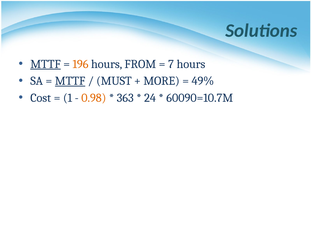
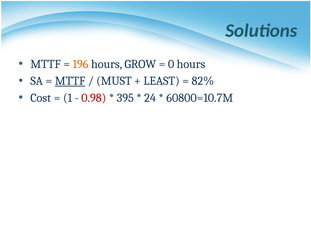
MTTF at (45, 64) underline: present -> none
FROM: FROM -> GROW
7: 7 -> 0
MORE: MORE -> LEAST
49%: 49% -> 82%
0.98 colour: orange -> red
363: 363 -> 395
60090=10.7M: 60090=10.7M -> 60800=10.7M
